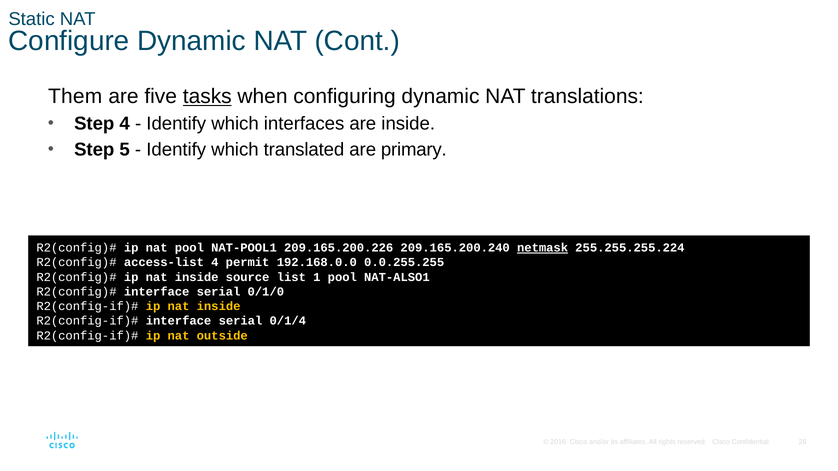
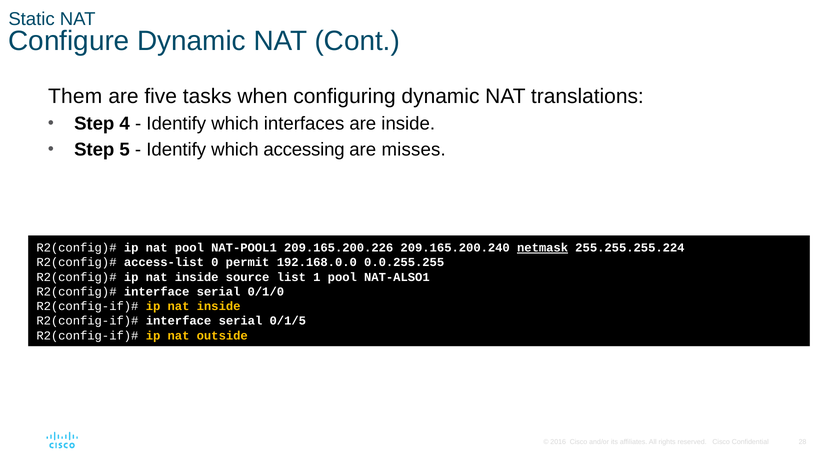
tasks underline: present -> none
translated: translated -> accessing
primary: primary -> misses
access-list 4: 4 -> 0
0/1/4: 0/1/4 -> 0/1/5
